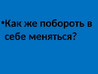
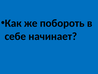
меняться: меняться -> начинает
